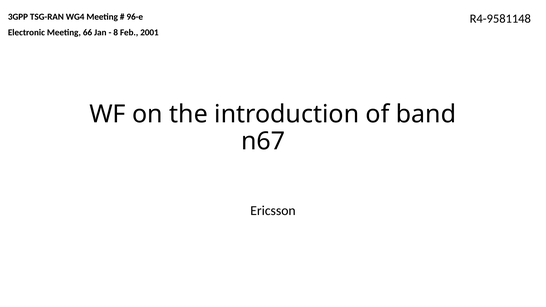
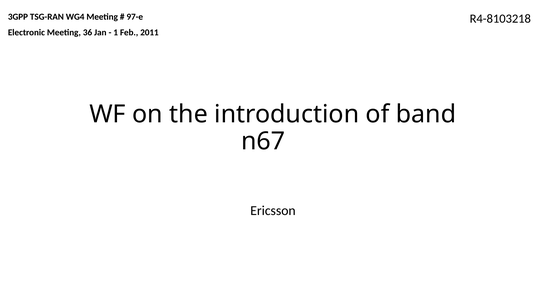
96-e: 96-e -> 97-e
R4-9581148: R4-9581148 -> R4-8103218
66: 66 -> 36
8: 8 -> 1
2001: 2001 -> 2011
